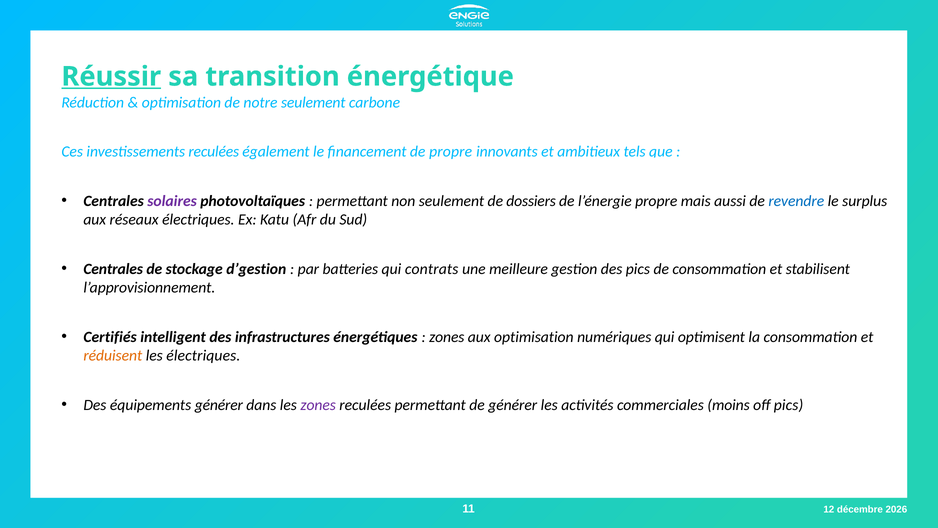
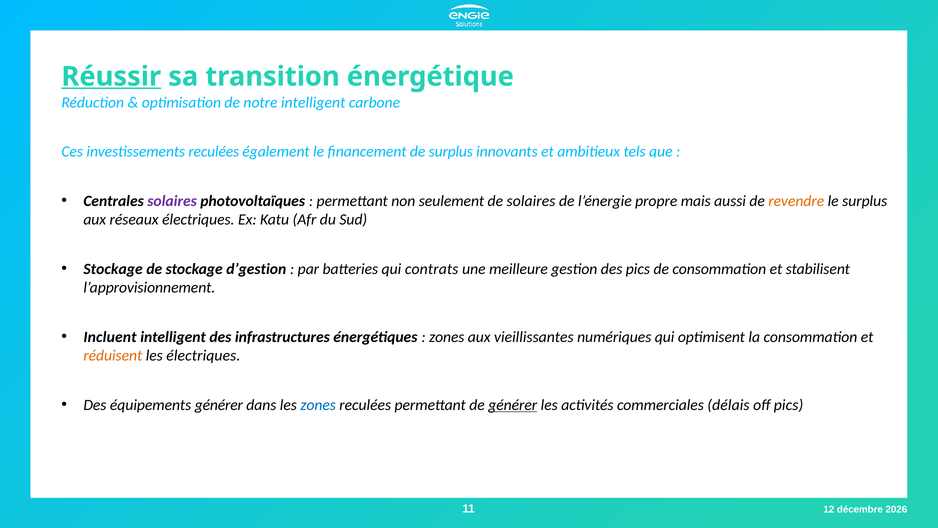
notre seulement: seulement -> intelligent
de propre: propre -> surplus
de dossiers: dossiers -> solaires
revendre colour: blue -> orange
Centrales at (113, 269): Centrales -> Stockage
Certifiés: Certifiés -> Incluent
aux optimisation: optimisation -> vieillissantes
zones at (318, 405) colour: purple -> blue
générer at (513, 405) underline: none -> present
moins: moins -> délais
